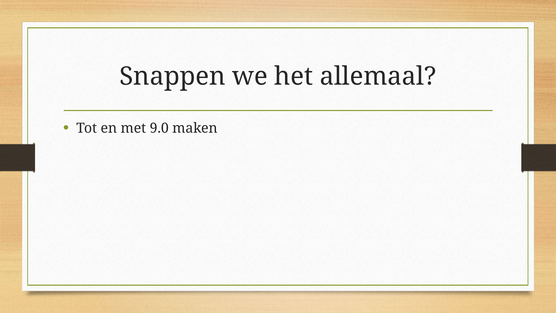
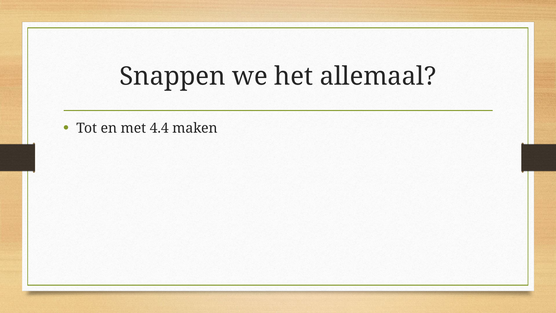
9.0: 9.0 -> 4.4
